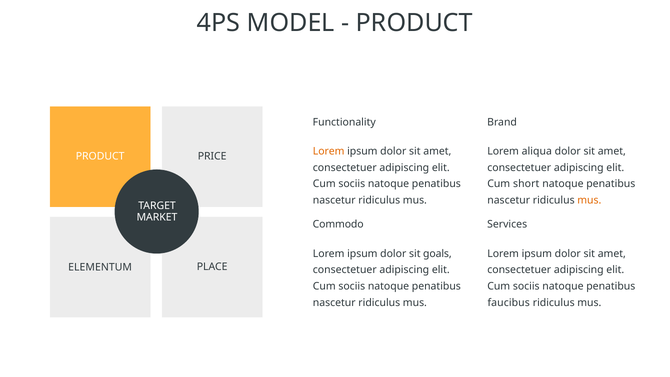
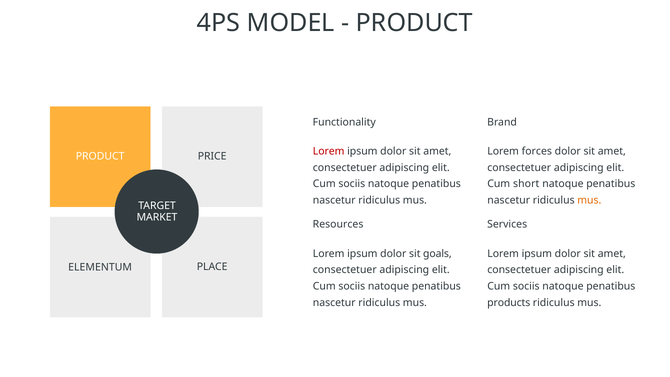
Lorem at (329, 151) colour: orange -> red
aliqua: aliqua -> forces
Commodo: Commodo -> Resources
faucibus: faucibus -> products
